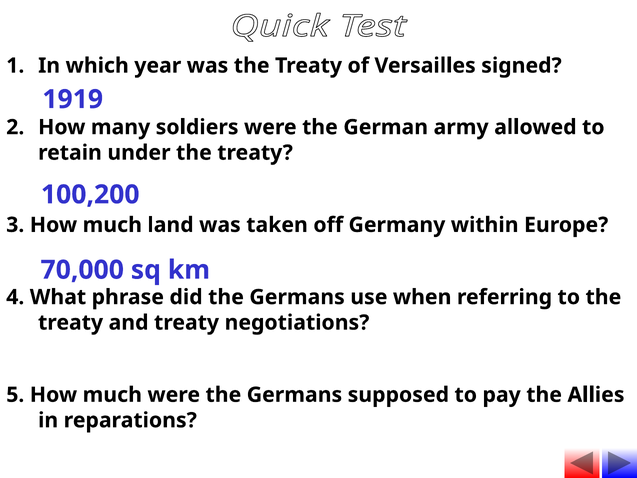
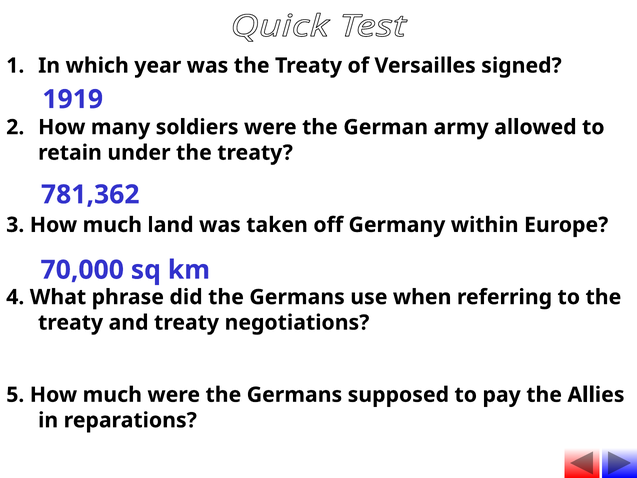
100,200: 100,200 -> 781,362
